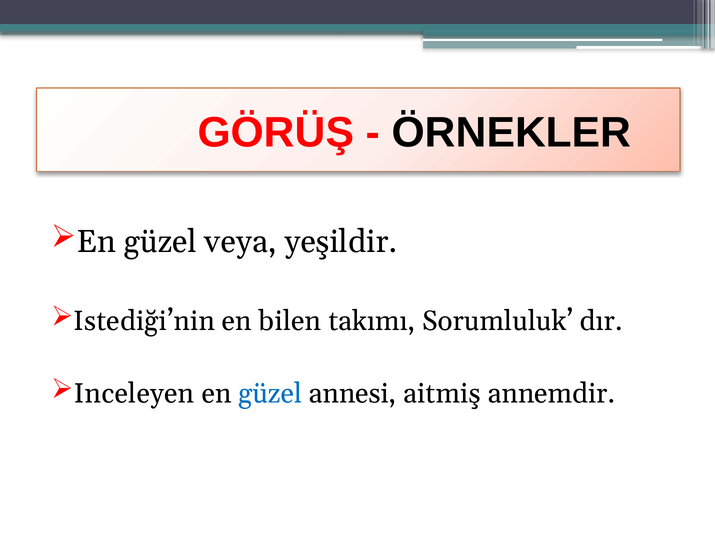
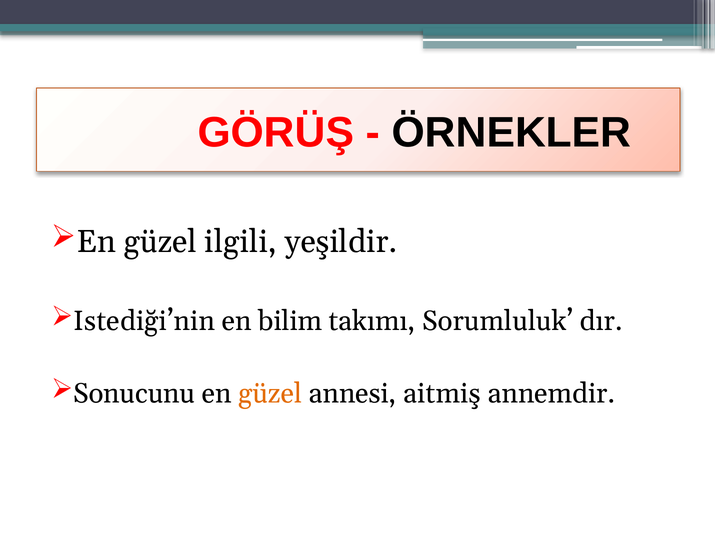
veya: veya -> ilgili
bilen: bilen -> bilim
Inceleyen: Inceleyen -> Sonucunu
güzel at (270, 394) colour: blue -> orange
